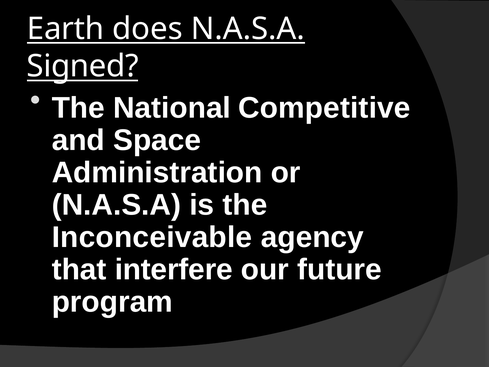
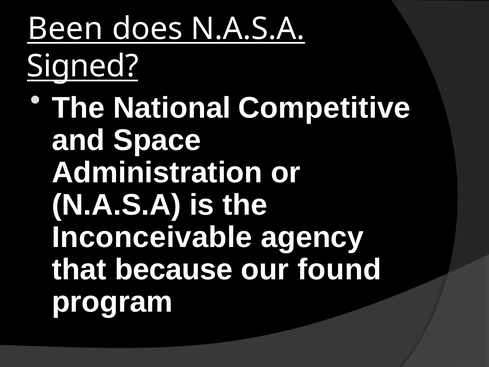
Earth: Earth -> Been
interfere: interfere -> because
future: future -> found
